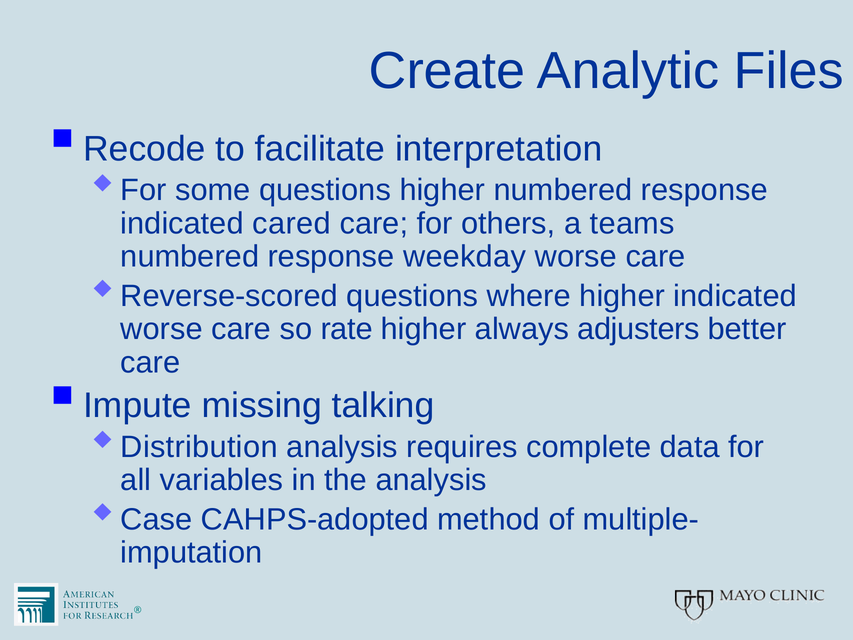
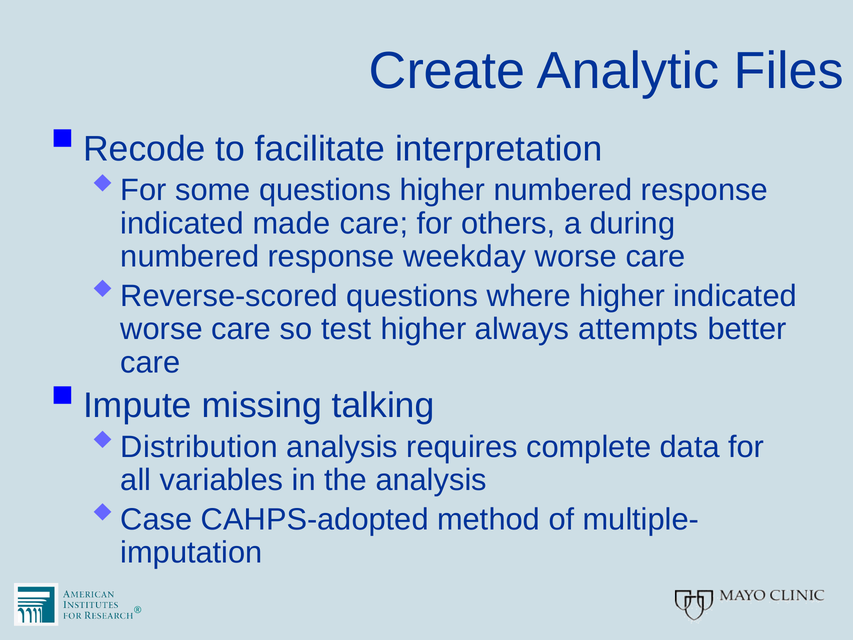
cared: cared -> made
teams: teams -> during
rate: rate -> test
adjusters: adjusters -> attempts
